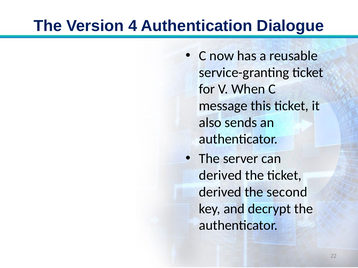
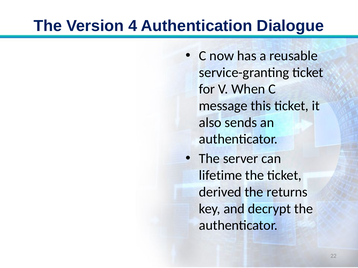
derived at (220, 176): derived -> lifetime
second: second -> returns
